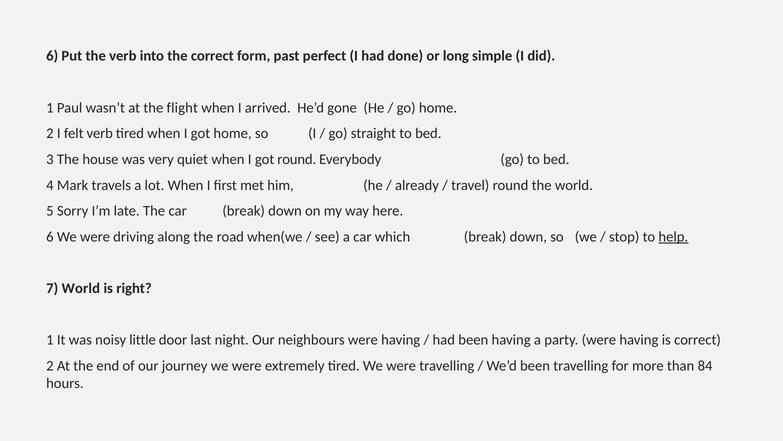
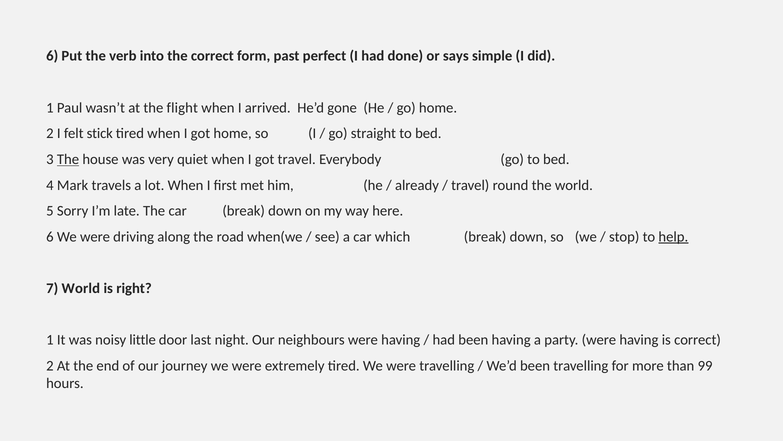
long: long -> says
felt verb: verb -> stick
The at (68, 159) underline: none -> present
got round: round -> travel
84: 84 -> 99
